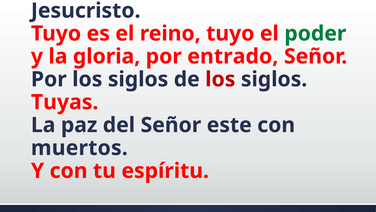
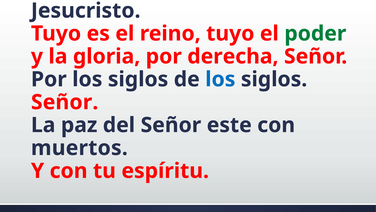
entrado: entrado -> derecha
los at (220, 79) colour: red -> blue
Tuyas at (65, 102): Tuyas -> Señor
